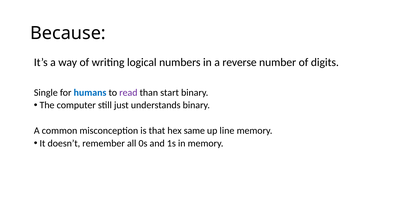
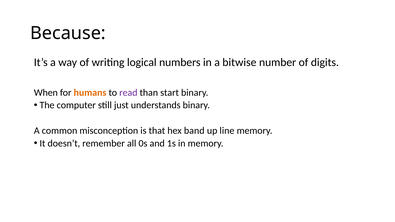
reverse: reverse -> bitwise
Single: Single -> When
humans colour: blue -> orange
same: same -> band
